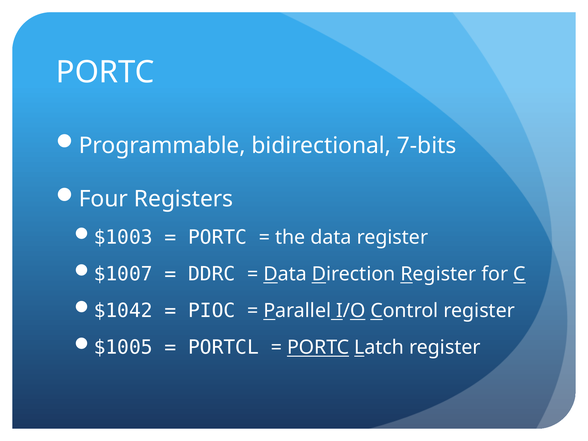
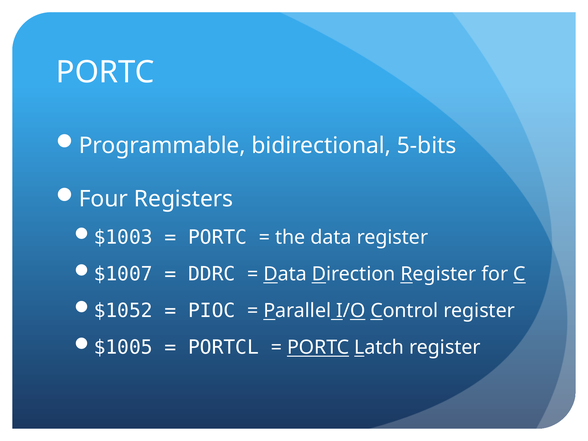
7-bits: 7-bits -> 5-bits
$1042: $1042 -> $1052
